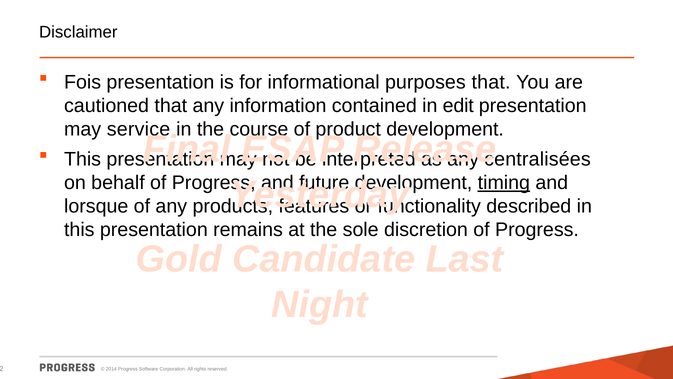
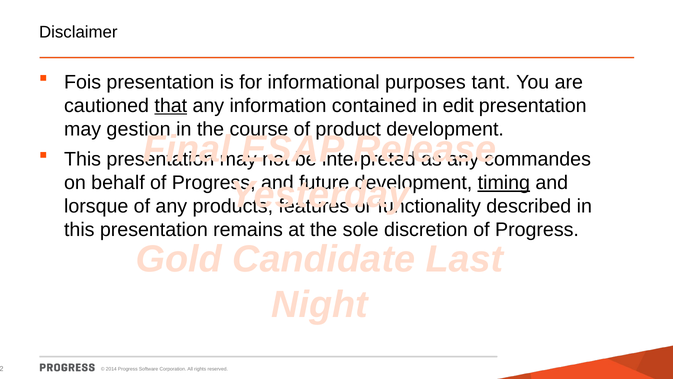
purposes that: that -> tant
that at (171, 106) underline: none -> present
service: service -> gestion
centralisées: centralisées -> commandes
